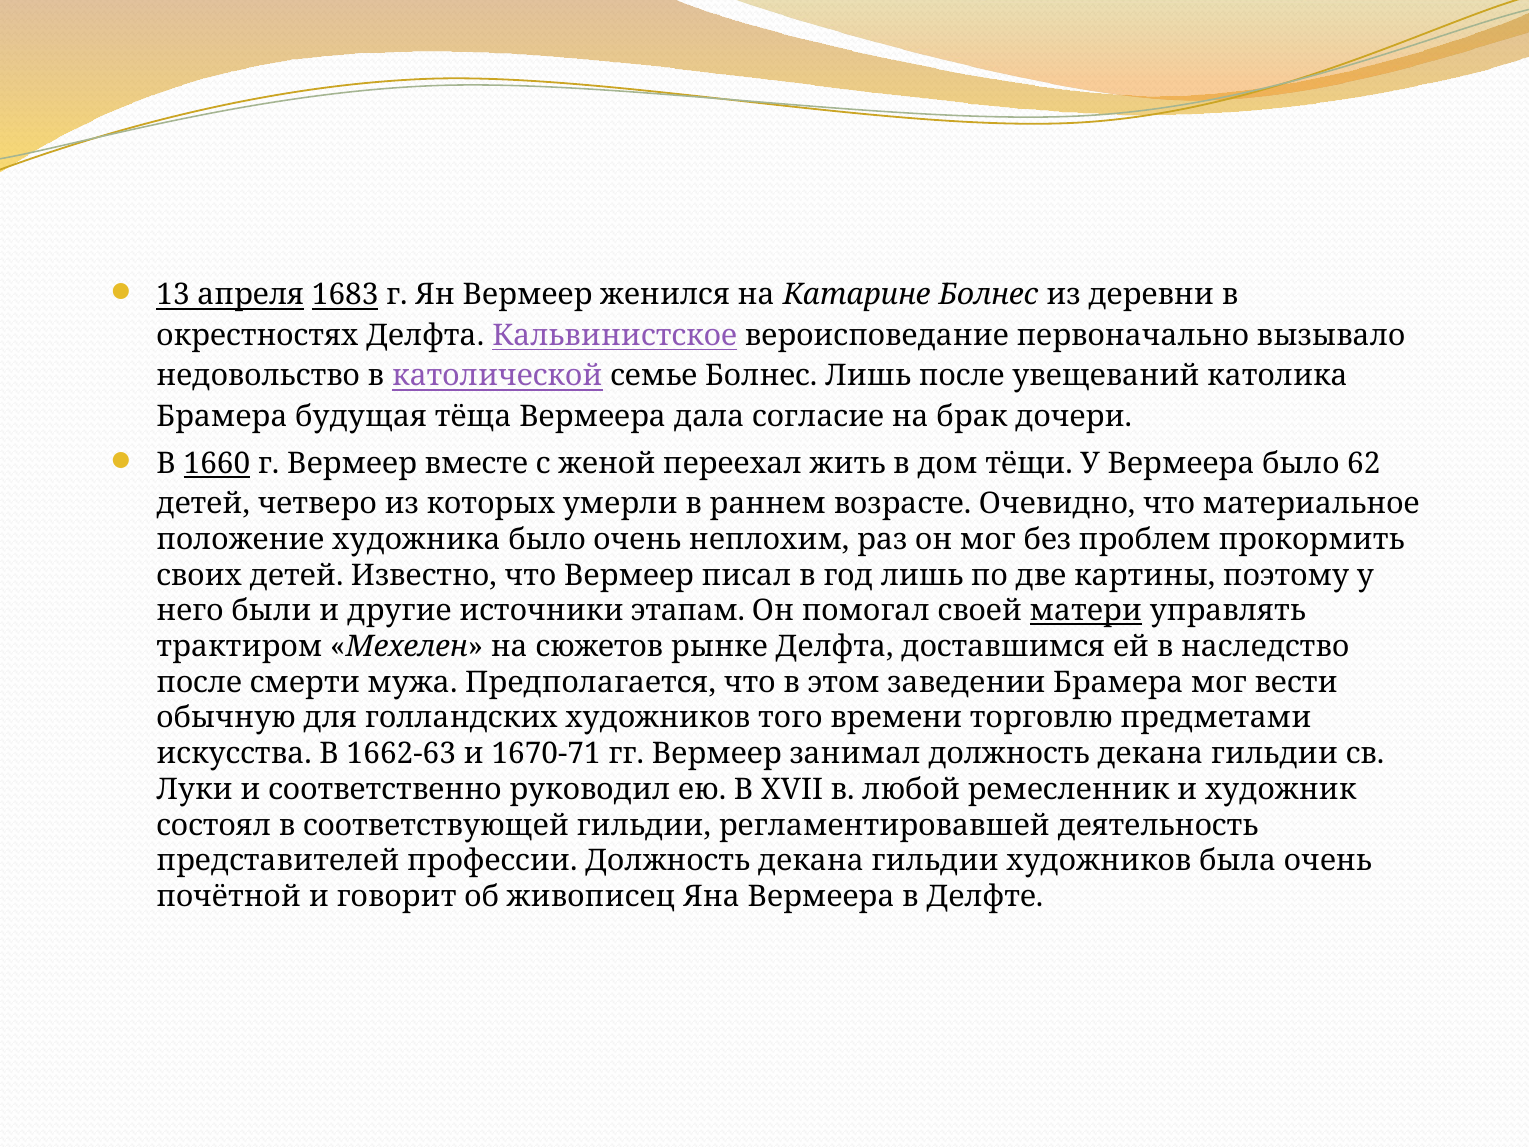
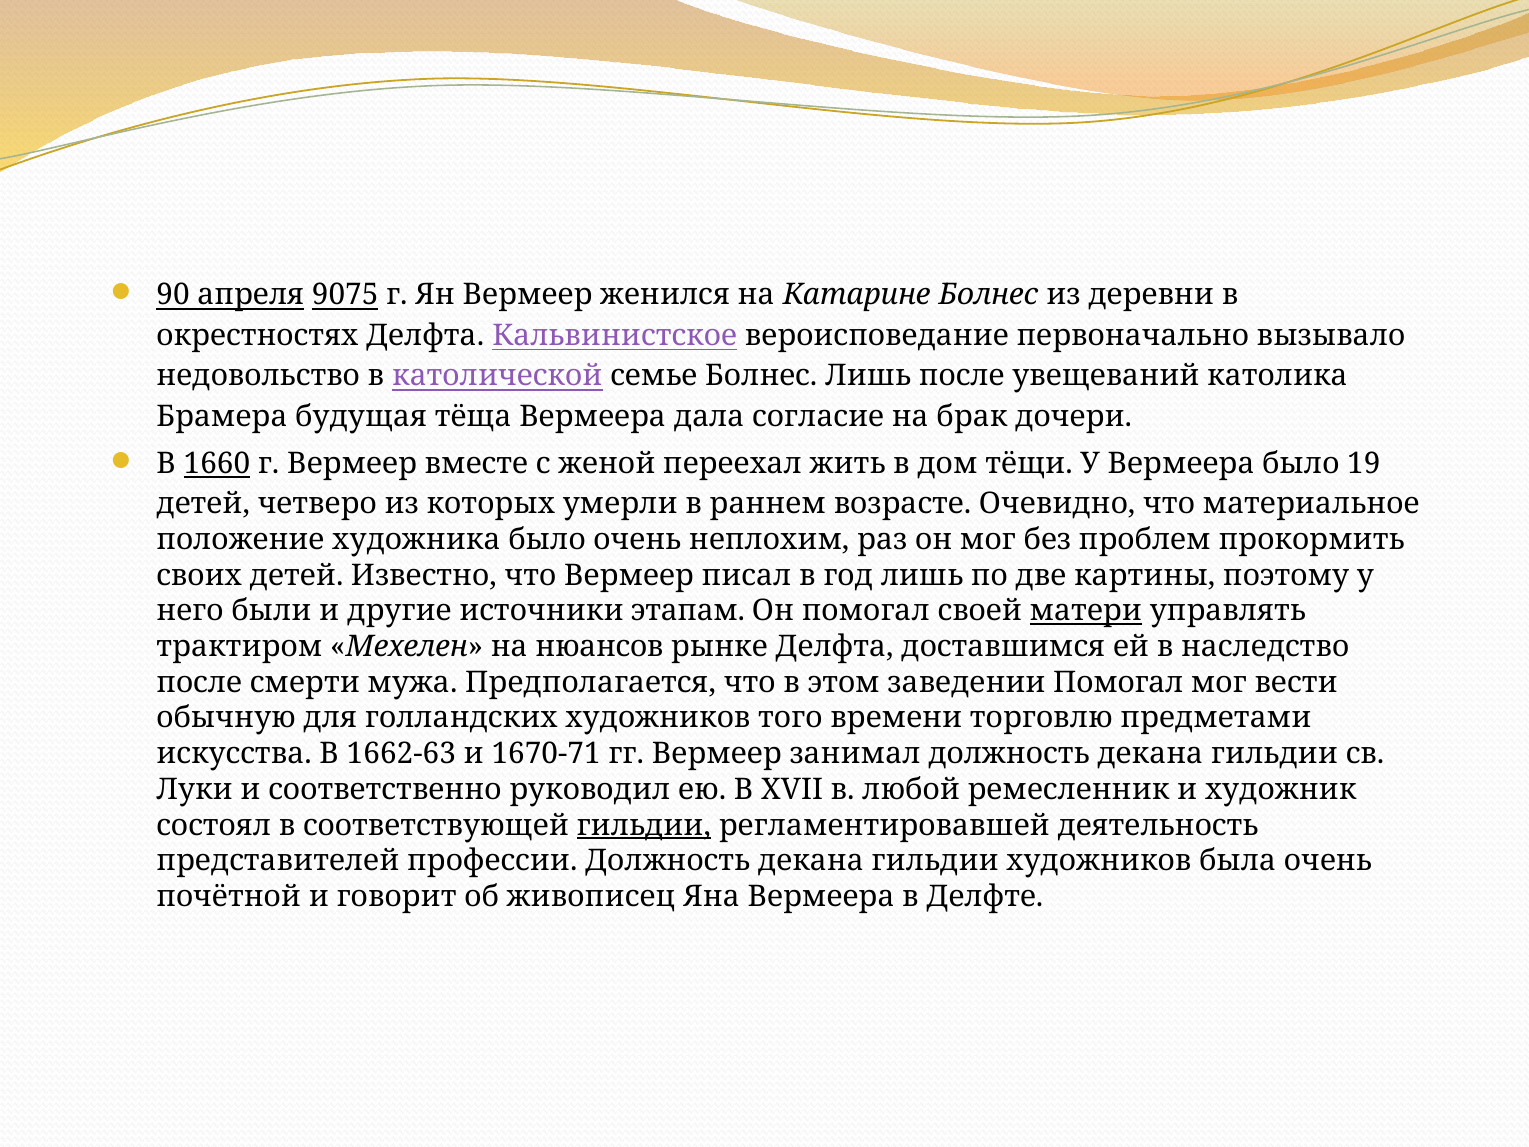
13: 13 -> 90
1683: 1683 -> 9075
62: 62 -> 19
сюжетов: сюжетов -> нюансов
заведении Брамера: Брамера -> Помогал
гильдии at (644, 825) underline: none -> present
